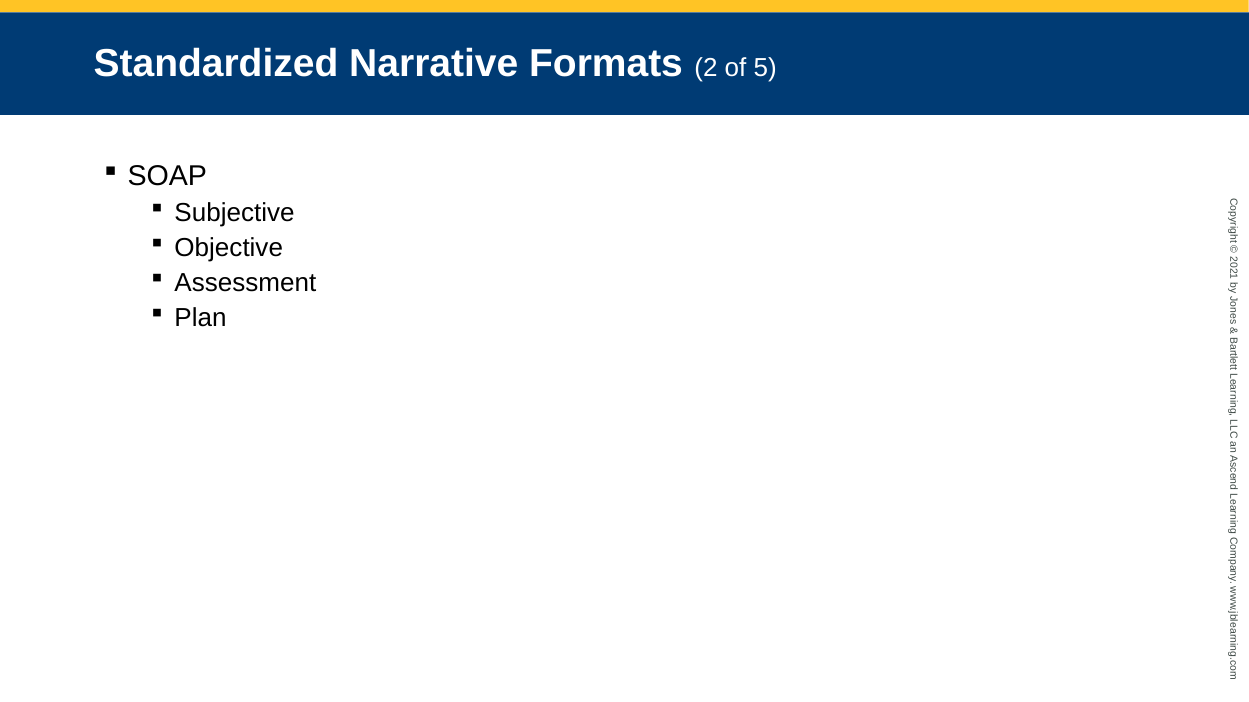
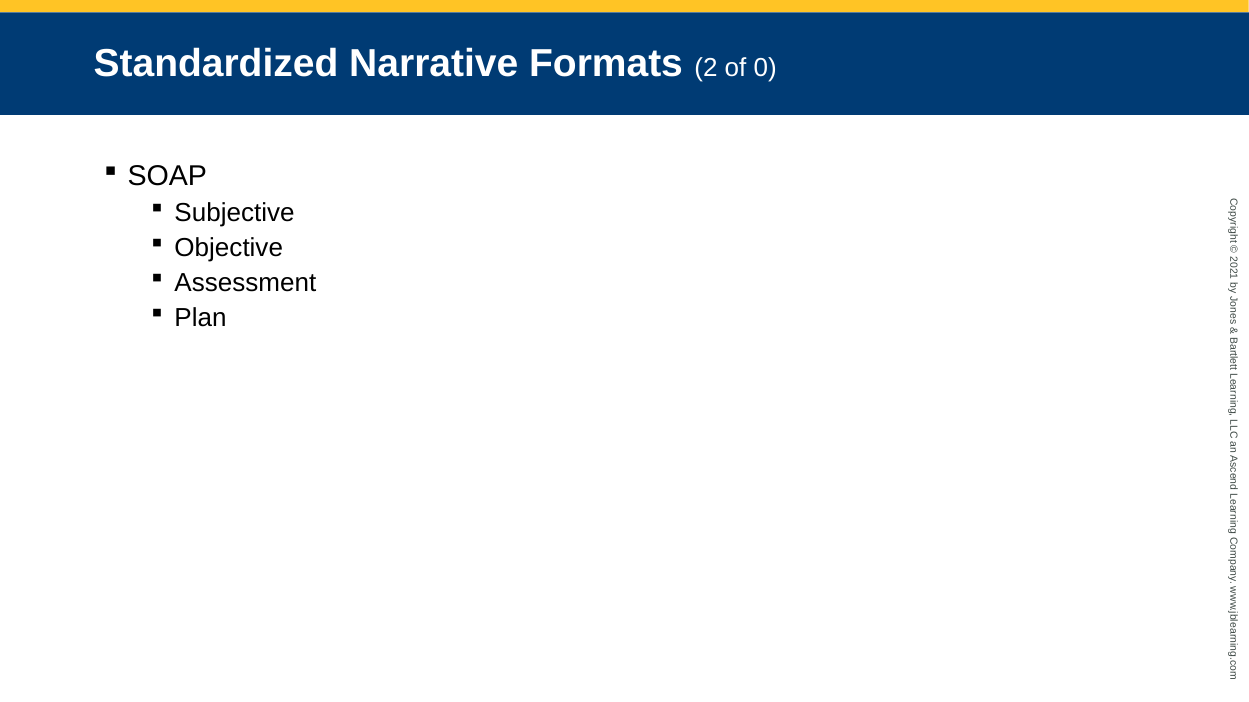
of 5: 5 -> 0
